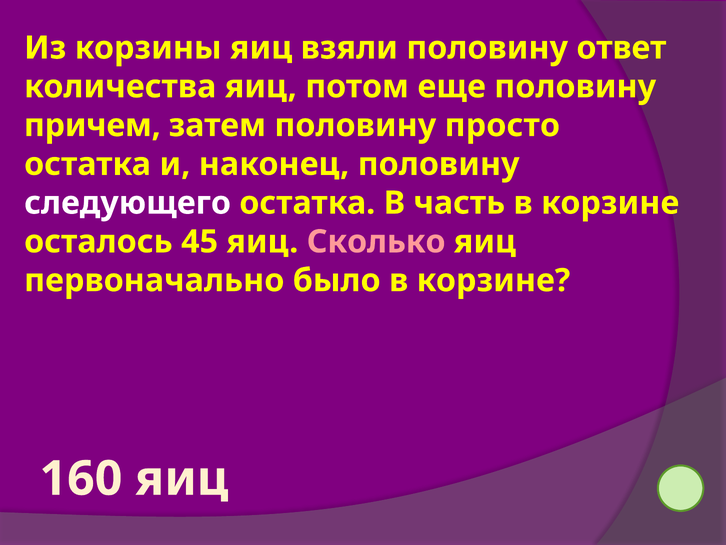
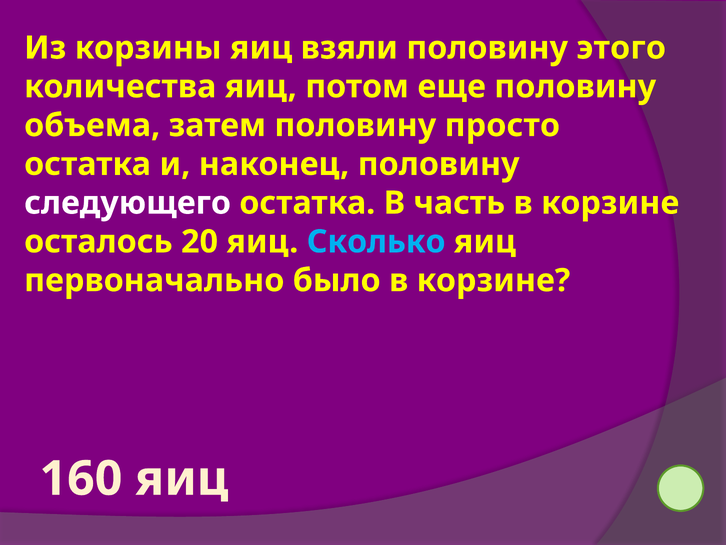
ответ: ответ -> этого
причем: причем -> объема
45: 45 -> 20
Сколько colour: pink -> light blue
